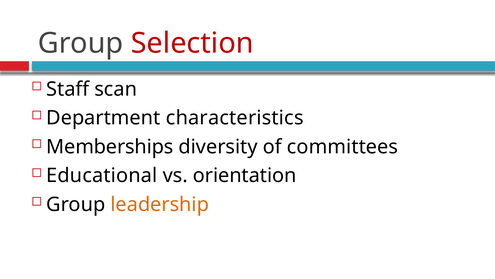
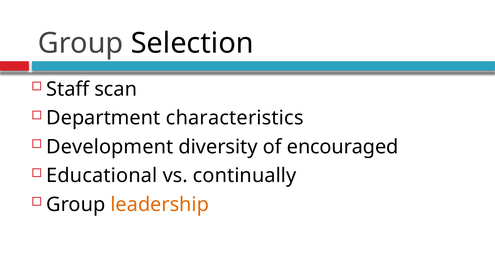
Selection colour: red -> black
Memberships: Memberships -> Development
committees: committees -> encouraged
orientation: orientation -> continually
